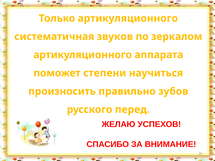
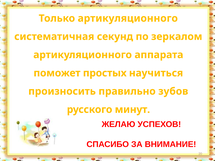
звуков: звуков -> секунд
степени: степени -> простых
перед: перед -> минут
